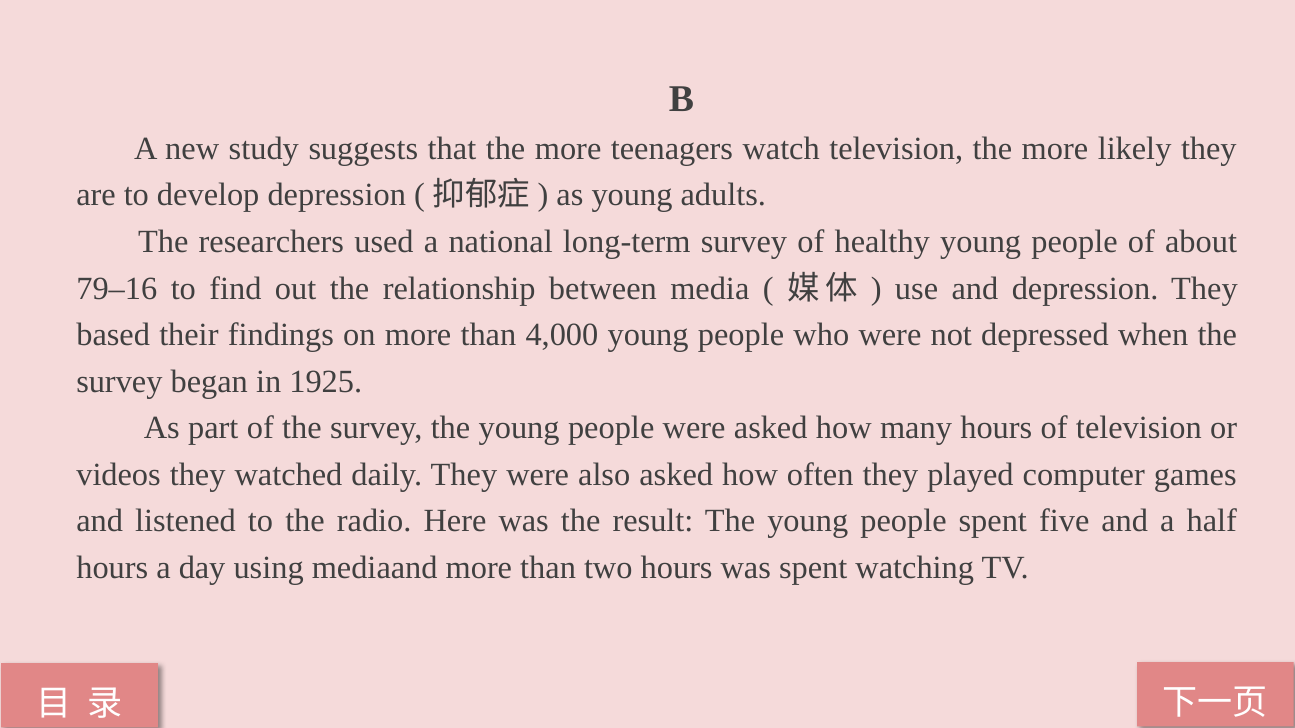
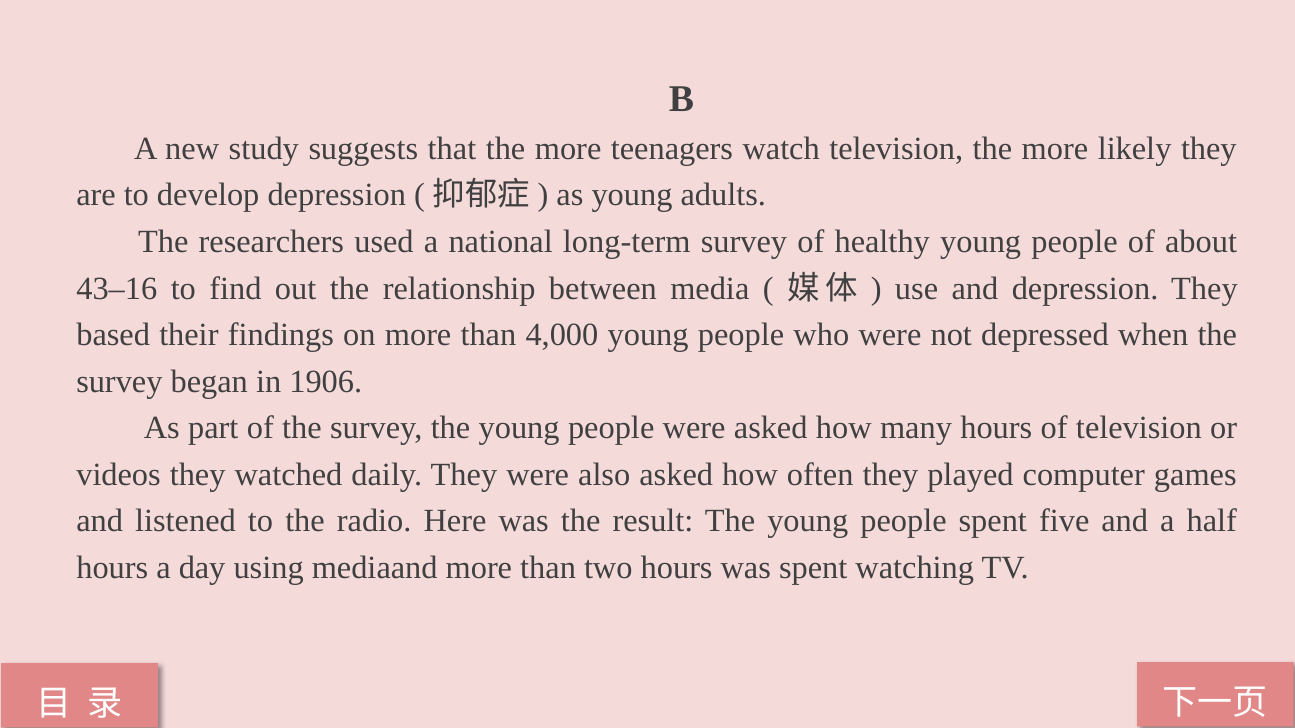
79–16: 79–16 -> 43–16
1925: 1925 -> 1906
